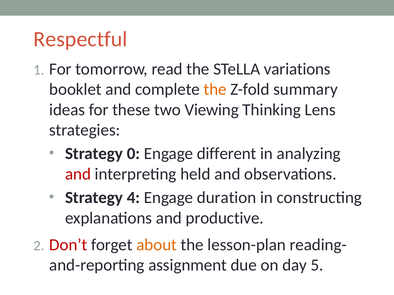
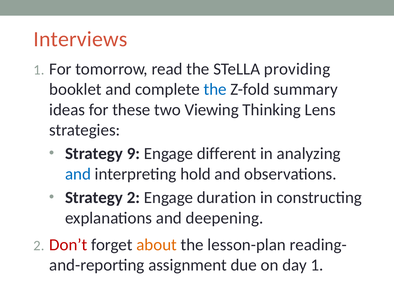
Respectful: Respectful -> Interviews
variations: variations -> providing
the at (215, 90) colour: orange -> blue
0: 0 -> 9
and at (78, 174) colour: red -> blue
held: held -> hold
Strategy 4: 4 -> 2
productive: productive -> deepening
day 5: 5 -> 1
